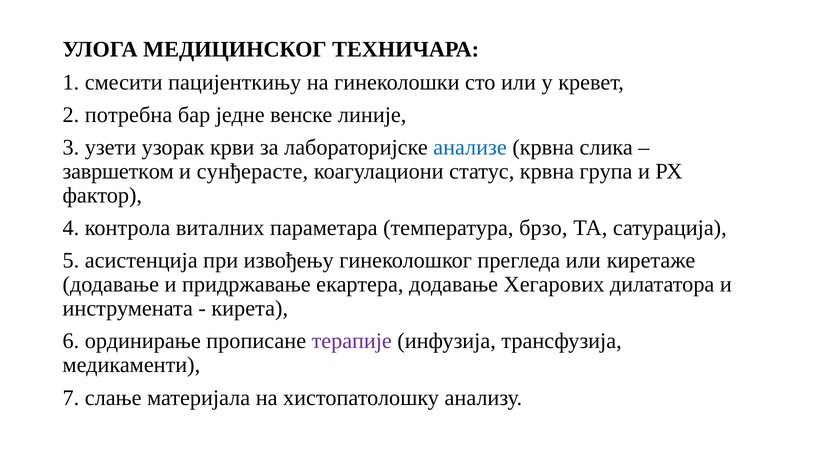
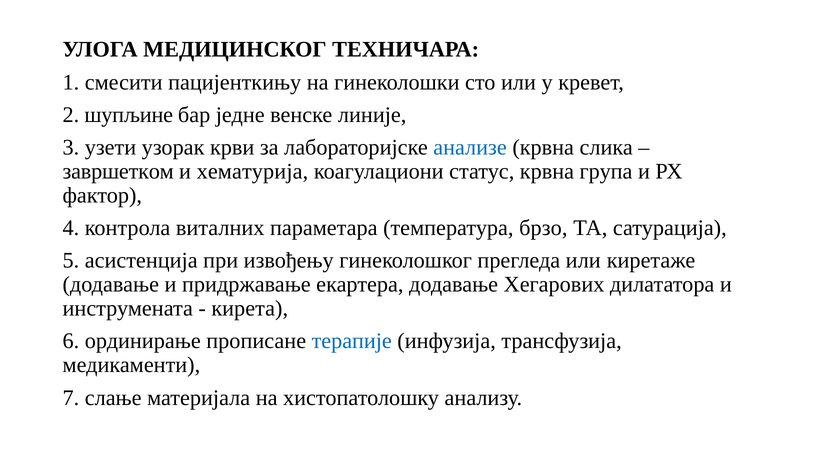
потребна: потребна -> шупљине
сунђерасте: сунђерасте -> хематурија
терапије colour: purple -> blue
